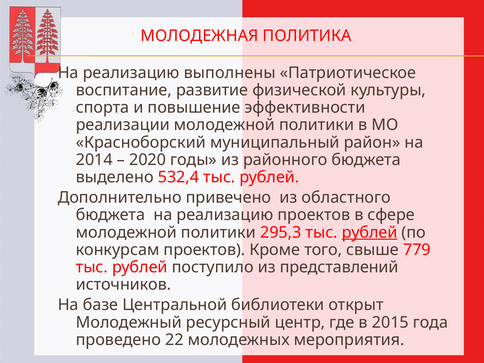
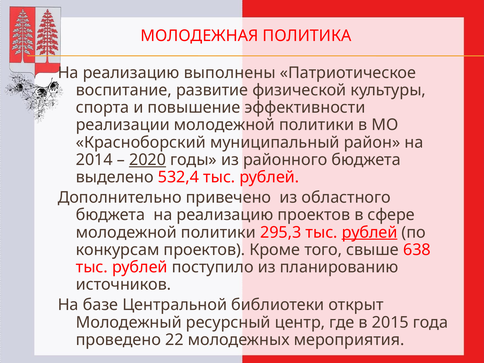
2020 underline: none -> present
779: 779 -> 638
представлений: представлений -> планированию
